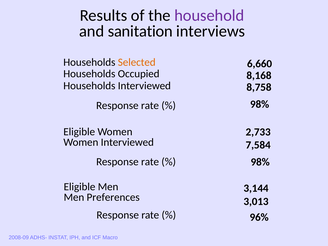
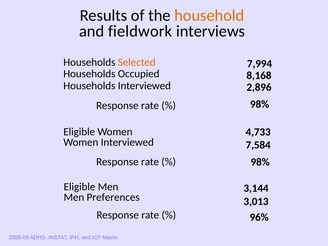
household colour: purple -> orange
sanitation: sanitation -> fieldwork
6,660: 6,660 -> 7,994
8,758: 8,758 -> 2,896
2,733: 2,733 -> 4,733
